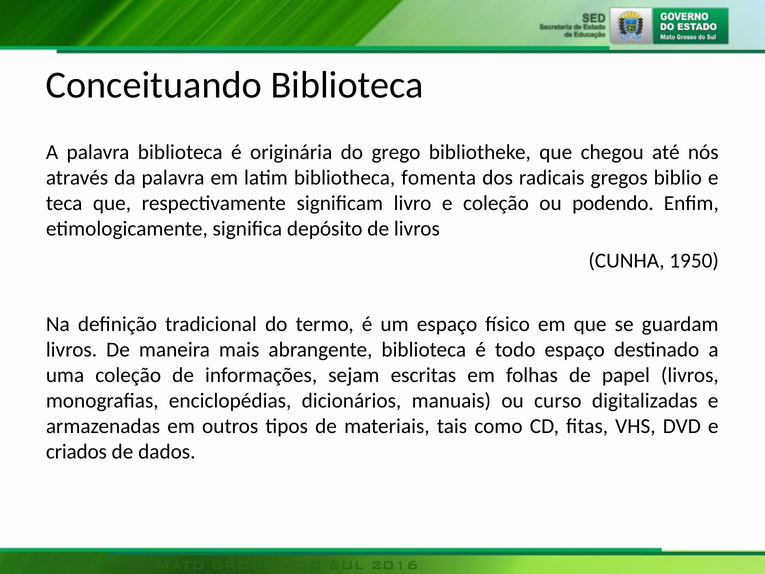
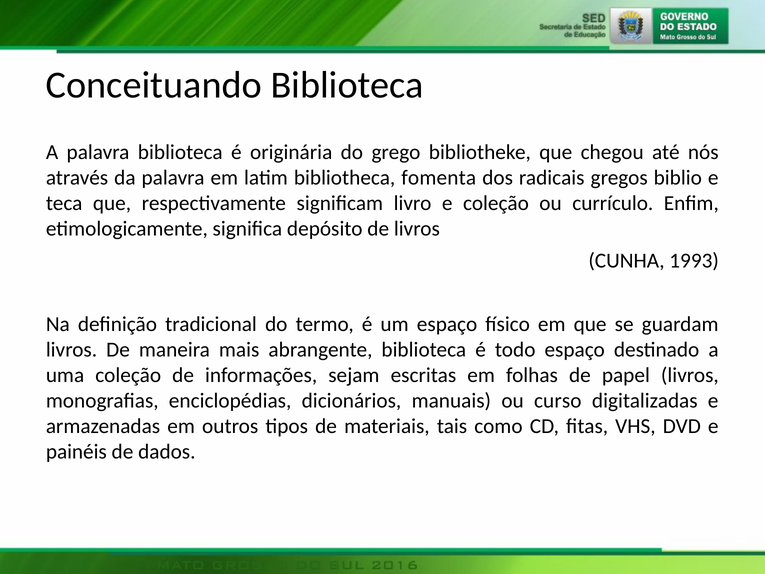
podendo: podendo -> currículo
1950: 1950 -> 1993
criados: criados -> painéis
